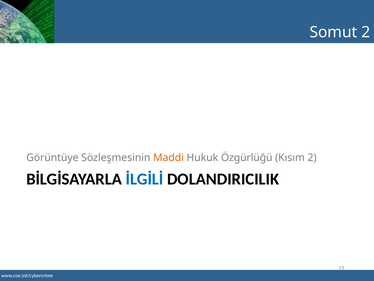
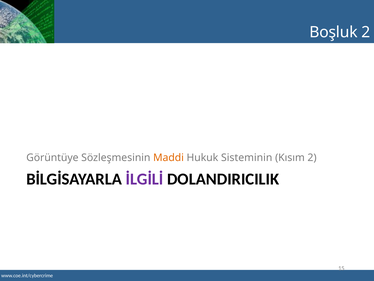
Somut: Somut -> Boşluk
Özgürlüğü: Özgürlüğü -> Sisteminin
İLGİLİ colour: blue -> purple
